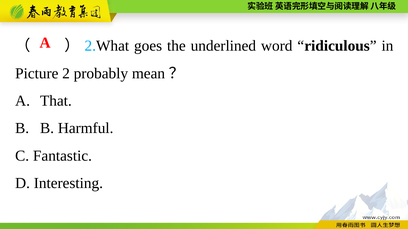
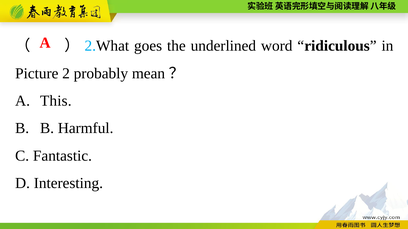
That: That -> This
